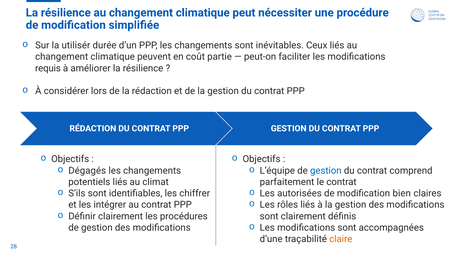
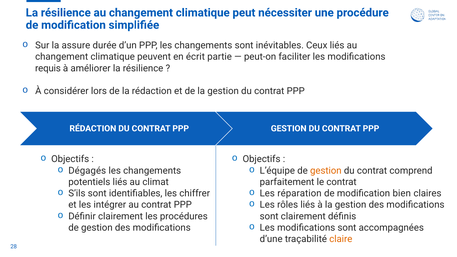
utilisér: utilisér -> assure
coût: coût -> écrit
gestion at (326, 171) colour: blue -> orange
autorisées: autorisées -> réparation
